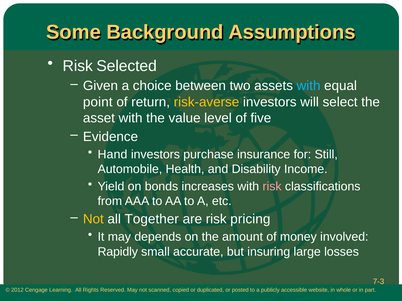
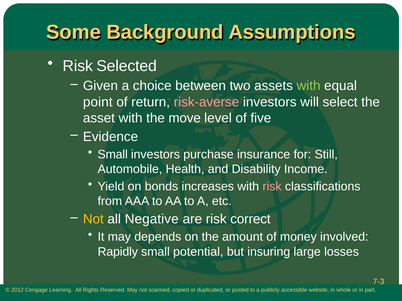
with at (309, 86) colour: light blue -> light green
risk-averse colour: yellow -> pink
value: value -> move
Hand at (113, 155): Hand -> Small
Together: Together -> Negative
pricing: pricing -> correct
accurate: accurate -> potential
